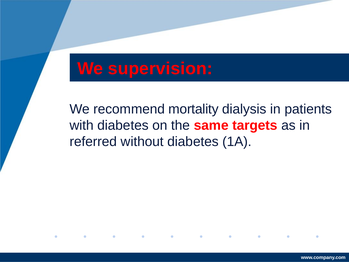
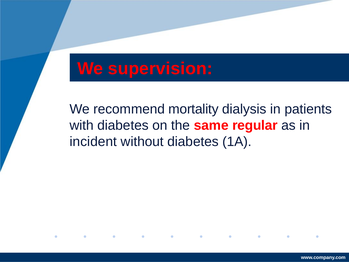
targets: targets -> regular
referred: referred -> incident
